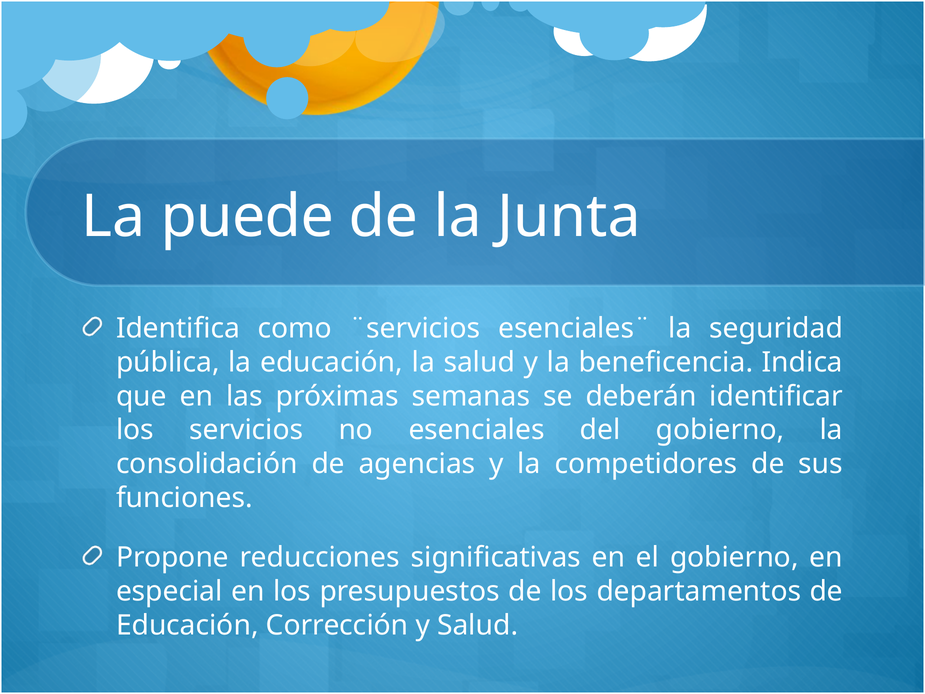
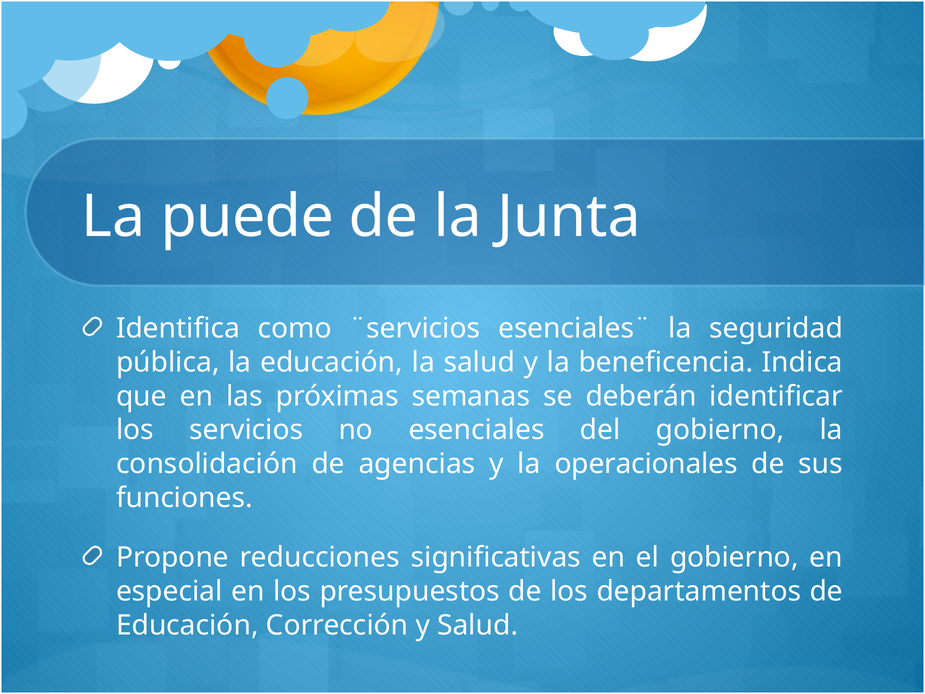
competidores: competidores -> operacionales
